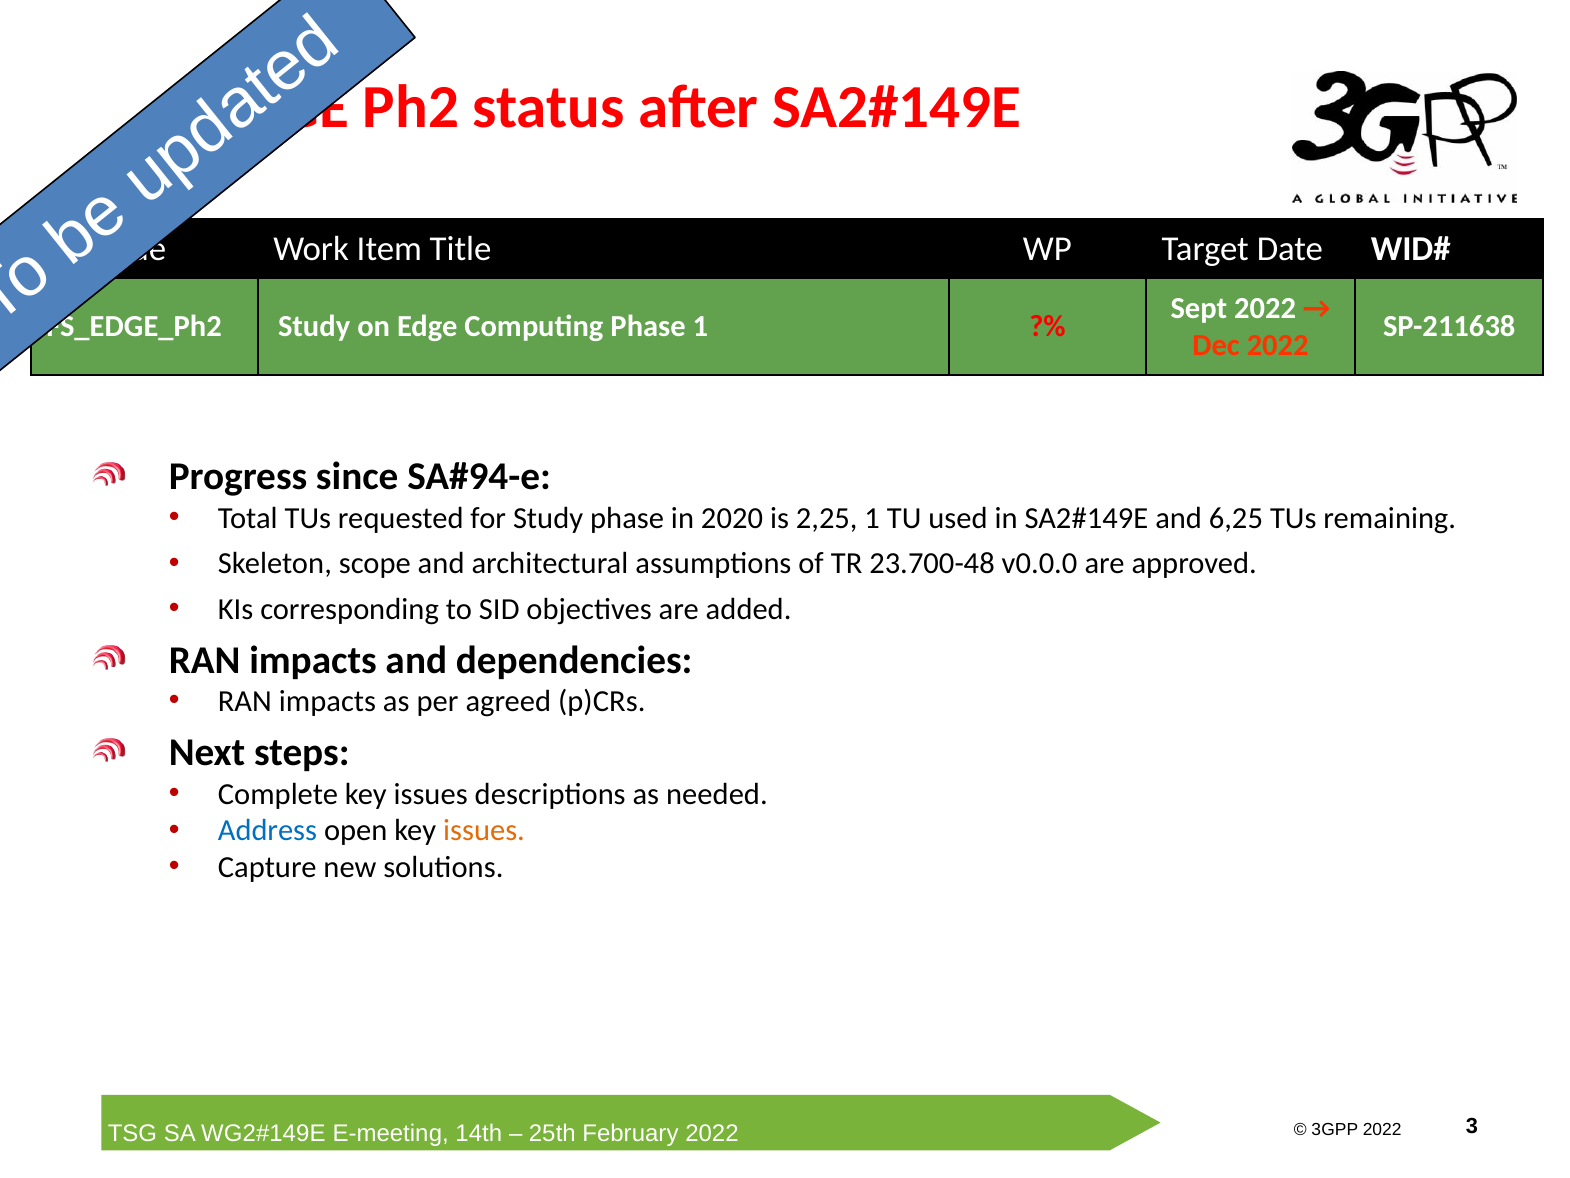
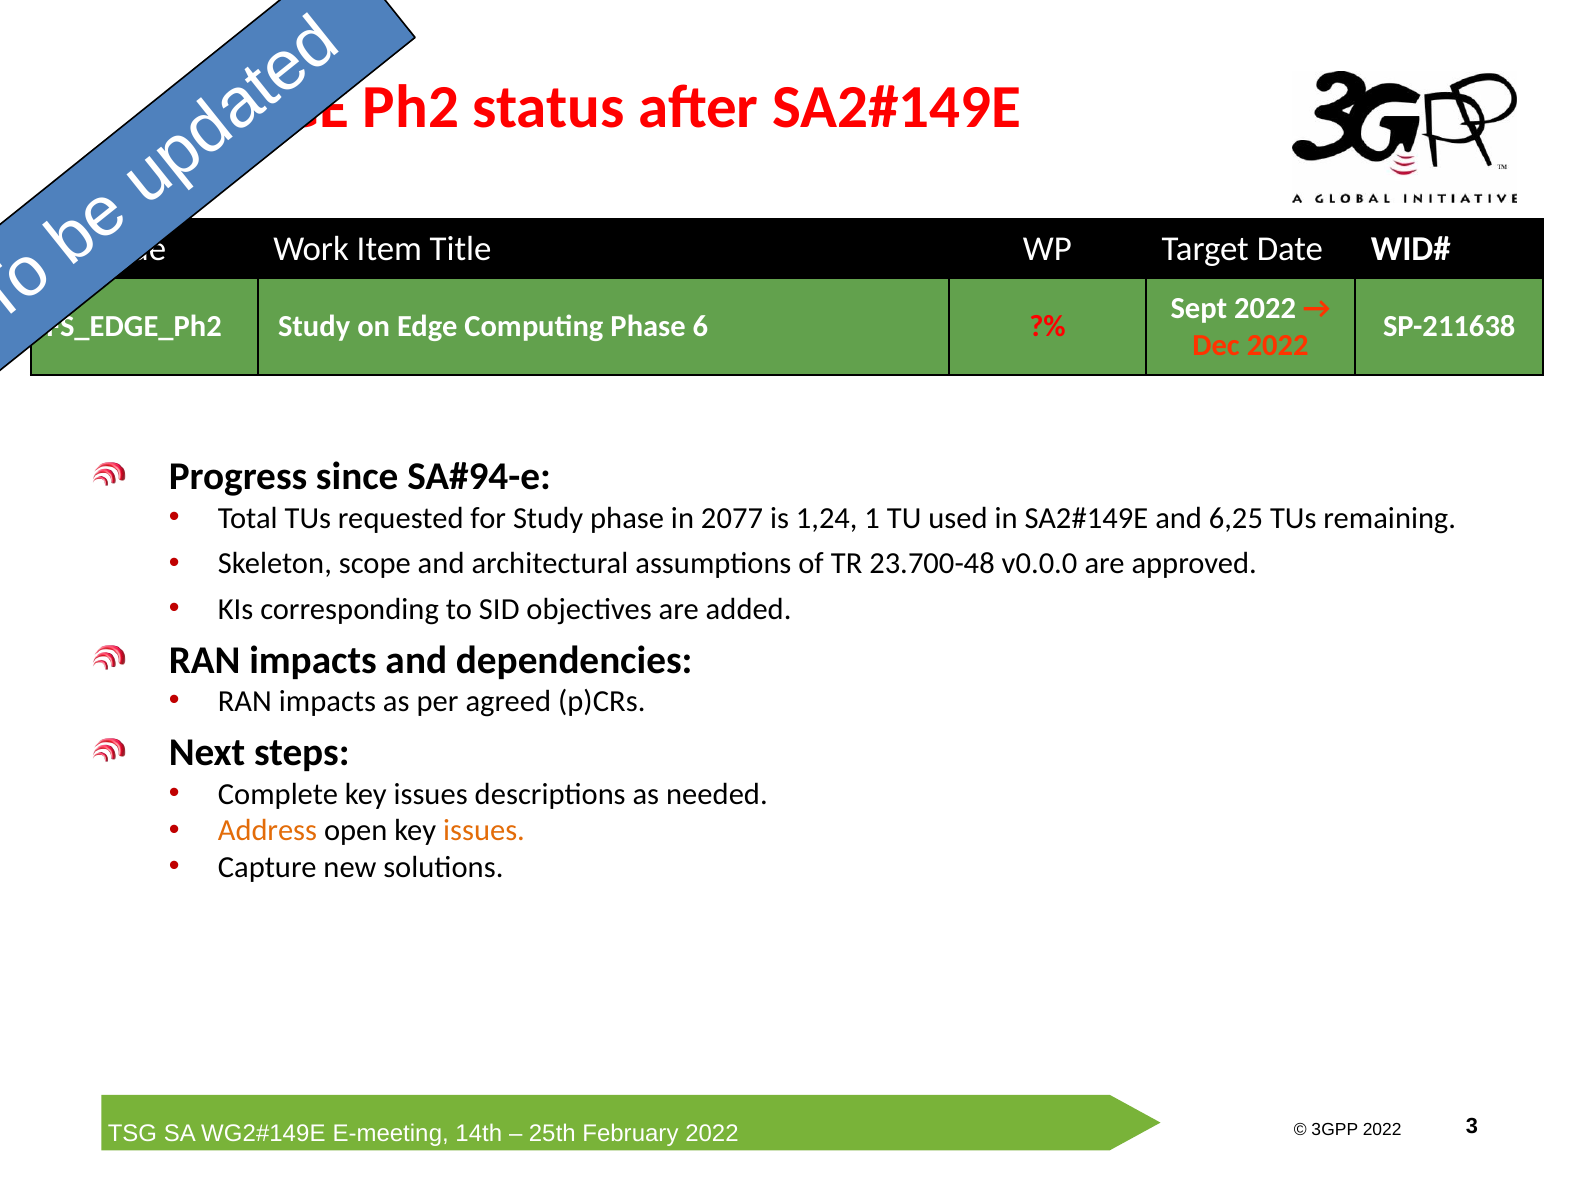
Phase 1: 1 -> 6
2020: 2020 -> 2077
2,25: 2,25 -> 1,24
Address colour: blue -> orange
